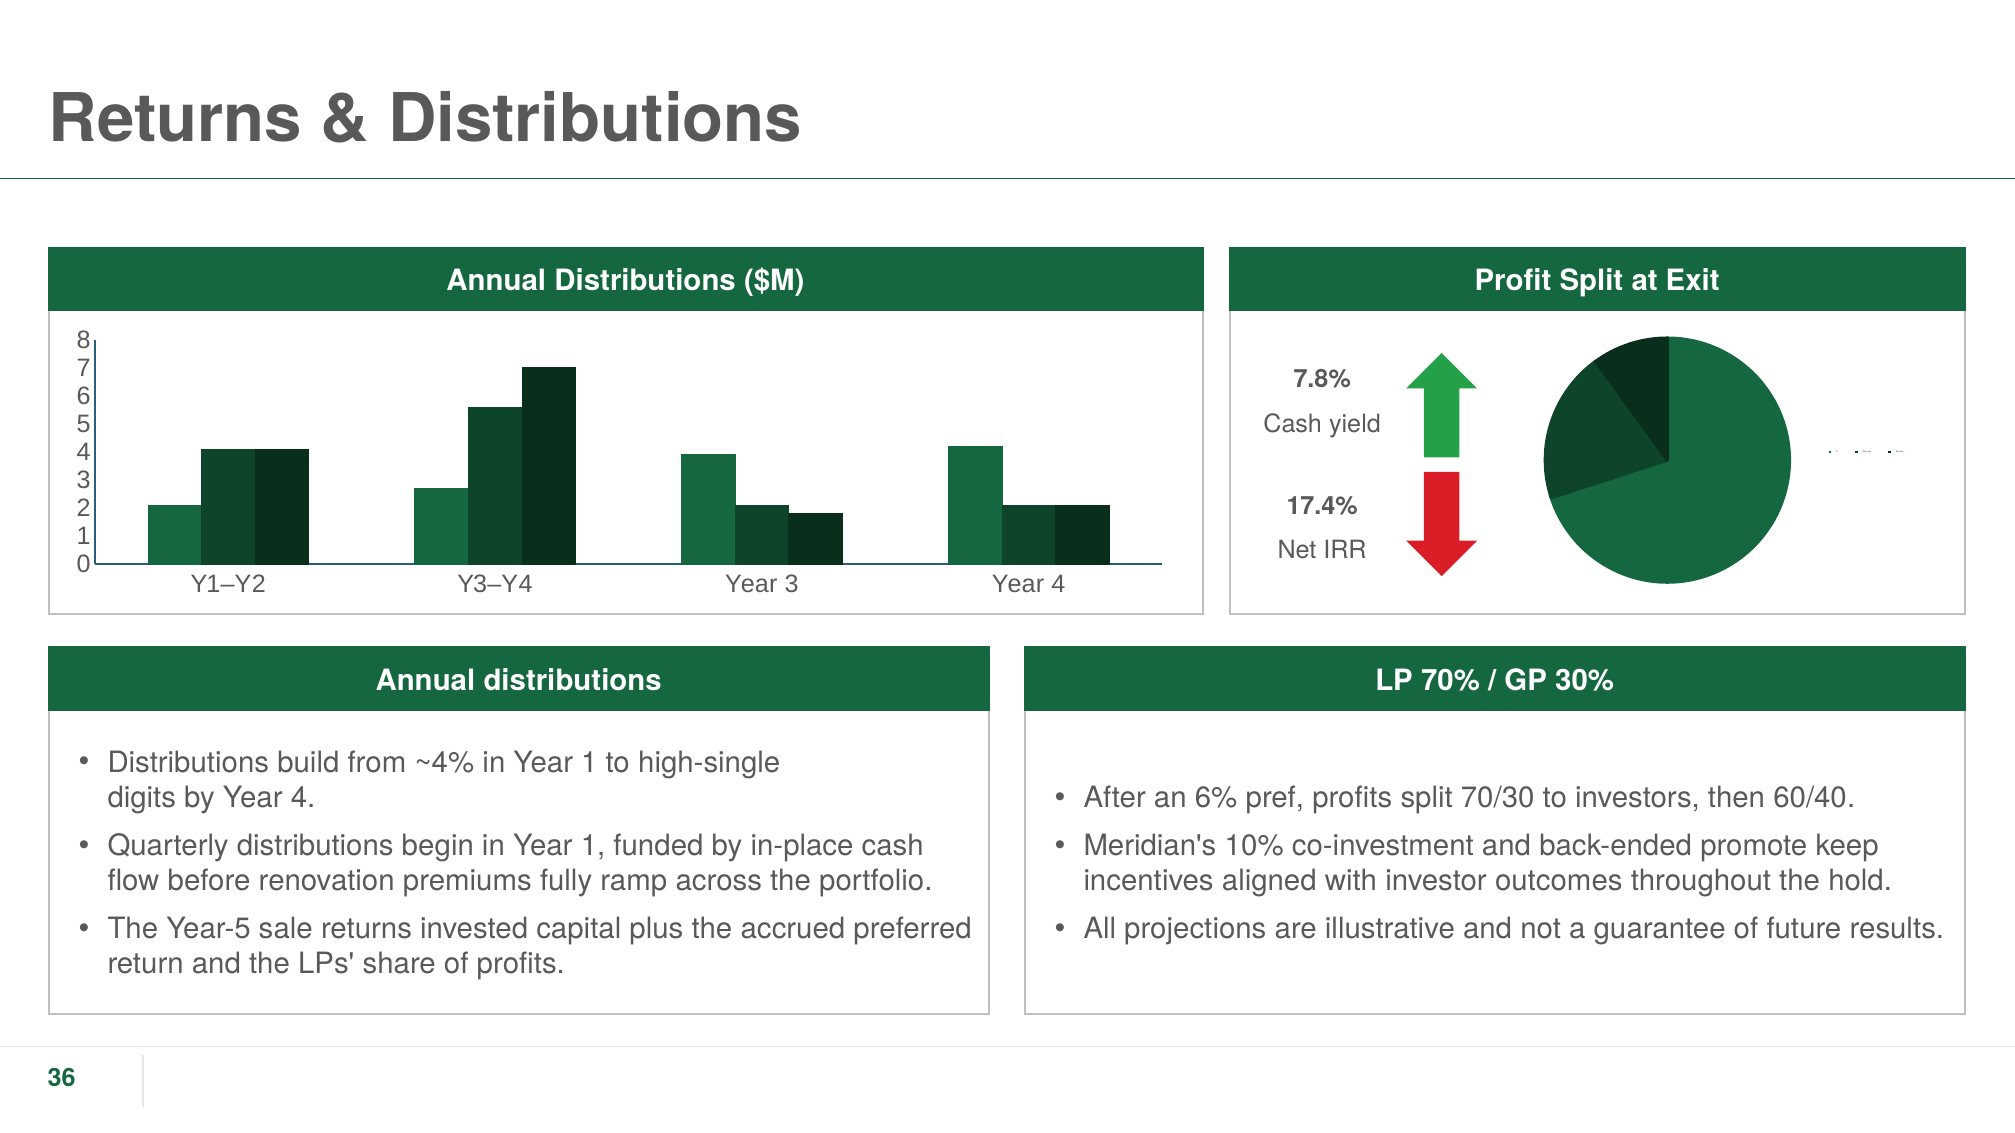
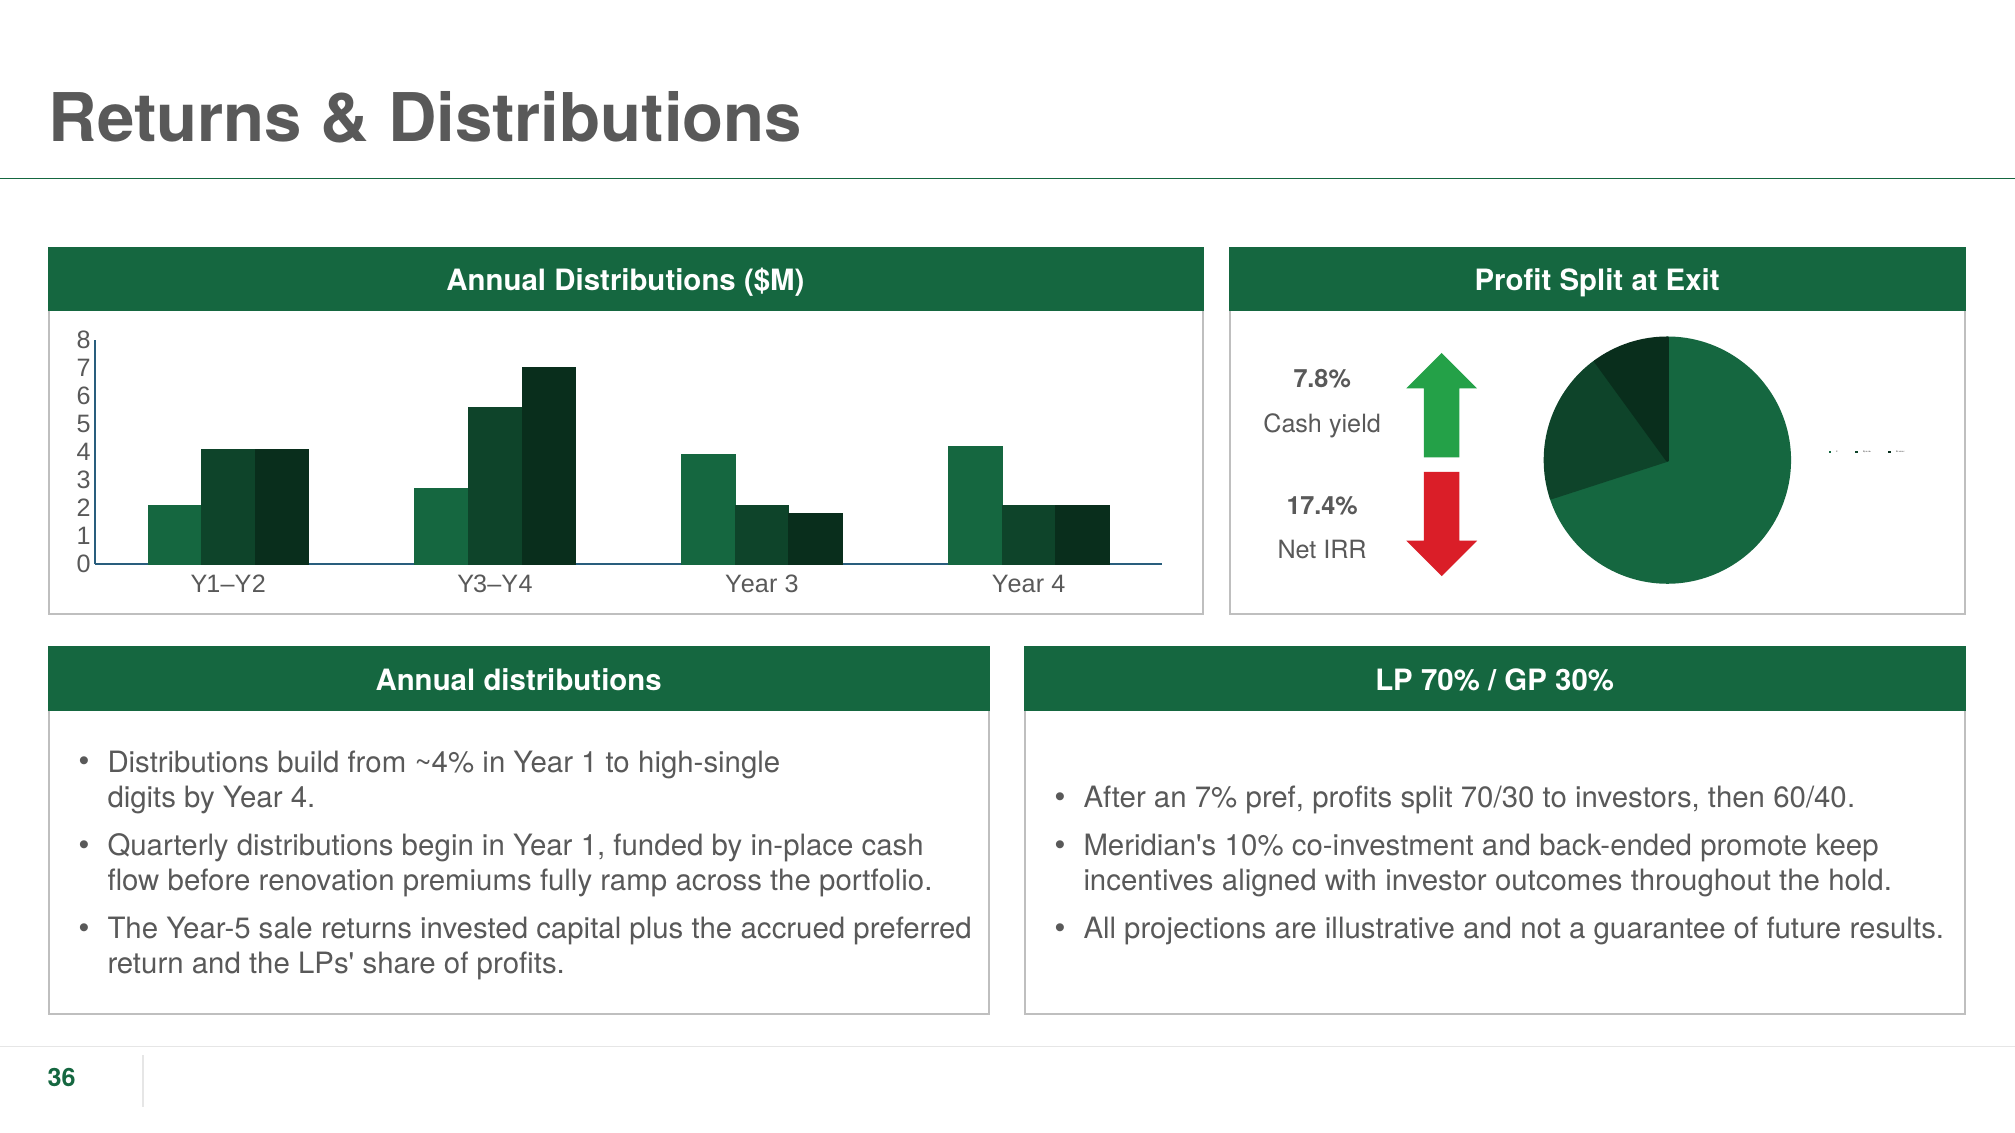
6%: 6% -> 7%
